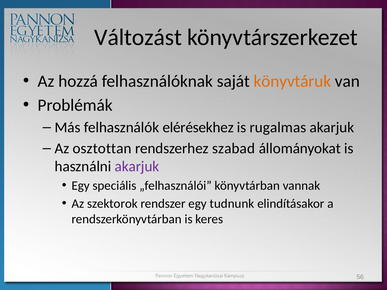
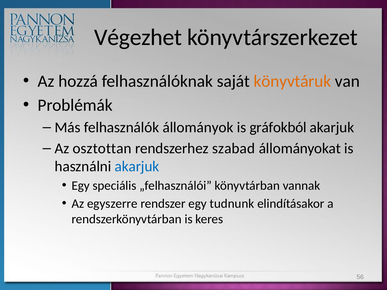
Változást: Változást -> Végezhet
elérésekhez: elérésekhez -> állományok
rugalmas: rugalmas -> gráfokból
akarjuk at (137, 167) colour: purple -> blue
szektorok: szektorok -> egyszerre
